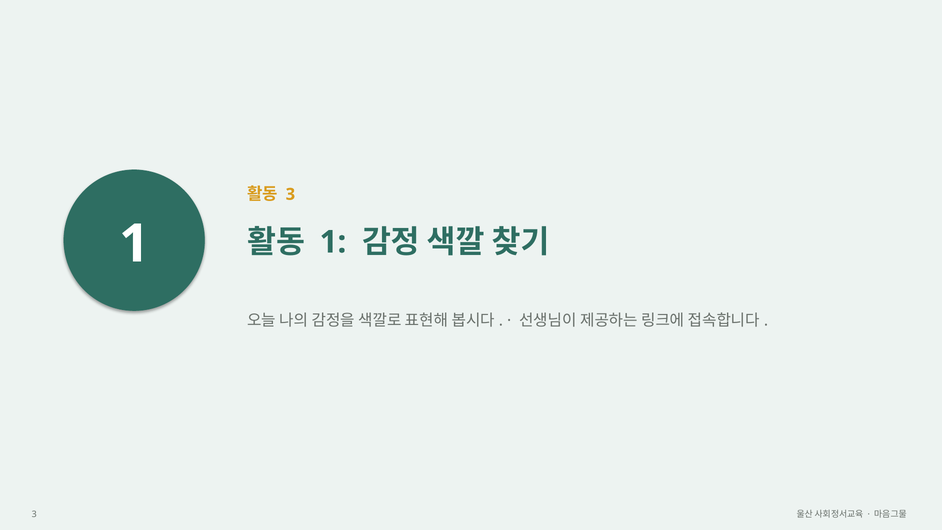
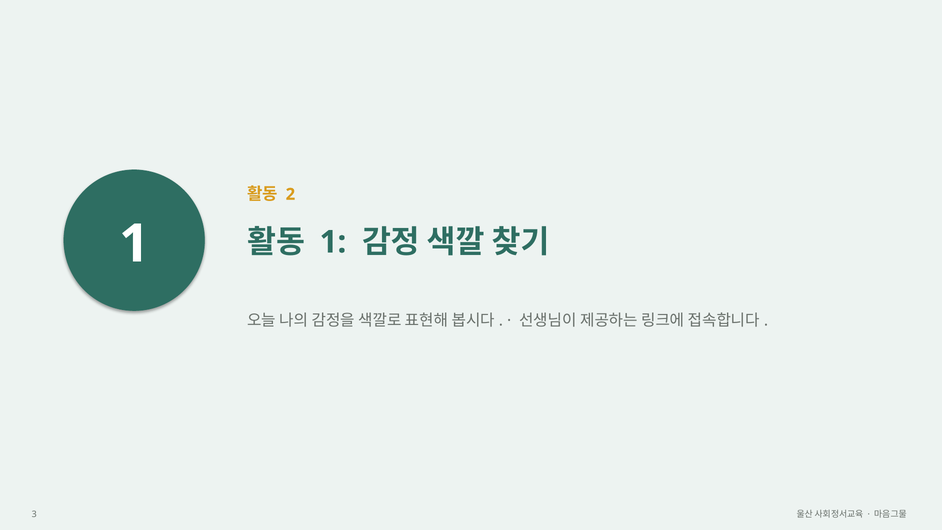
3 at (290, 194): 3 -> 2
